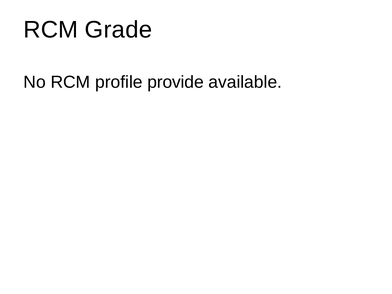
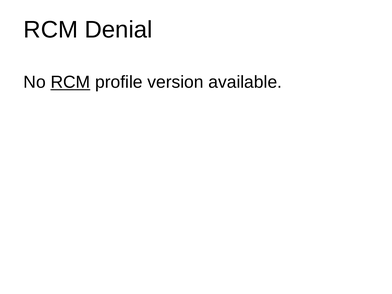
Grade: Grade -> Denial
RCM at (70, 82) underline: none -> present
provide: provide -> version
